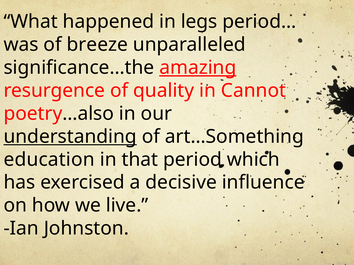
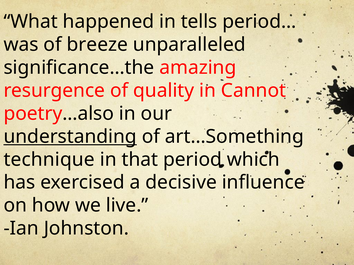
legs: legs -> tells
amazing underline: present -> none
education: education -> technique
